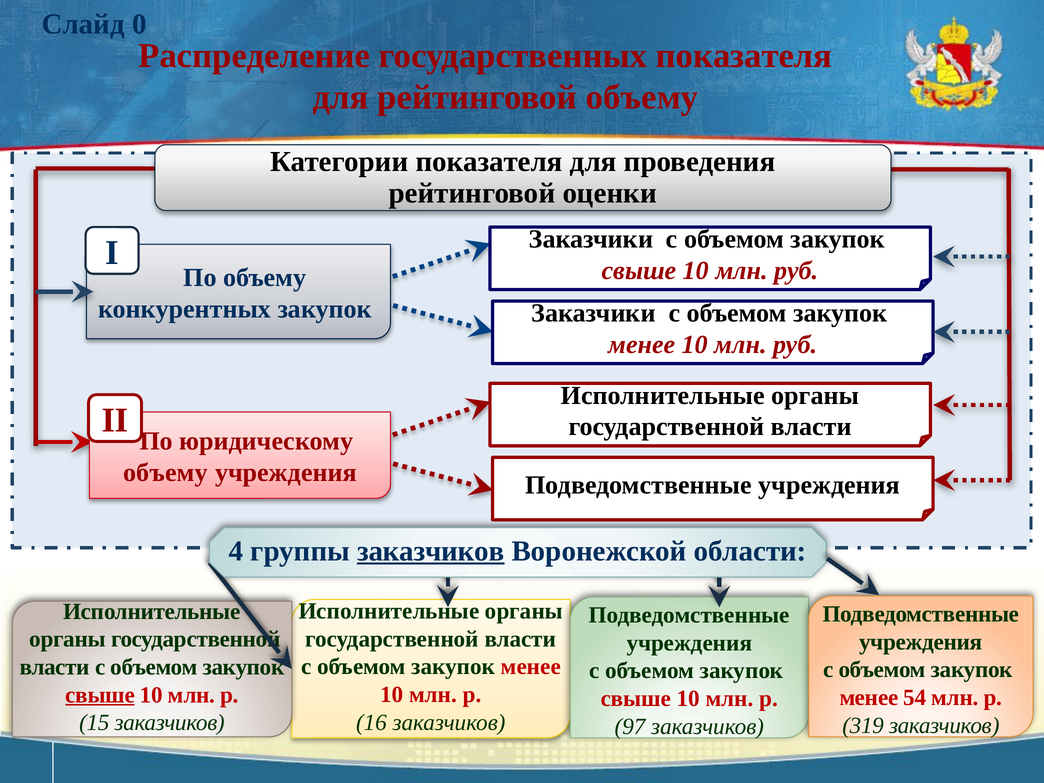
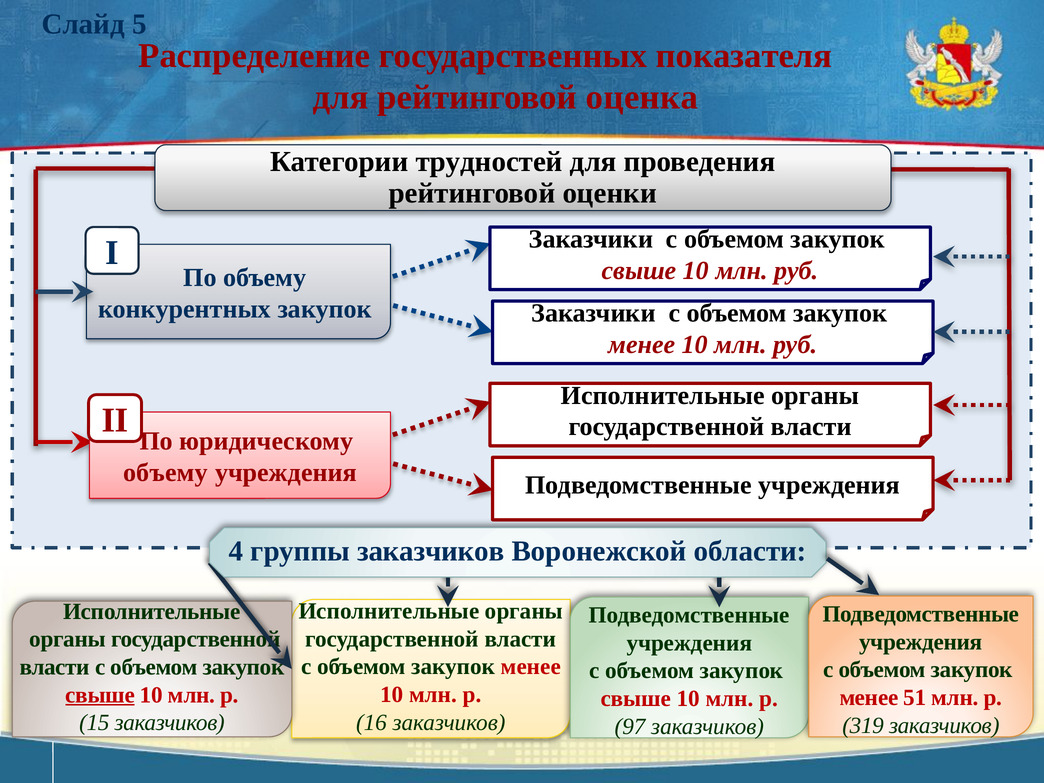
0: 0 -> 5
рейтинговой объему: объему -> оценка
Категории показателя: показателя -> трудностей
заказчиков at (431, 551) underline: present -> none
54: 54 -> 51
